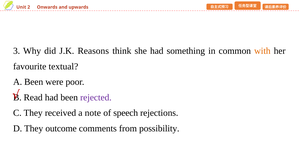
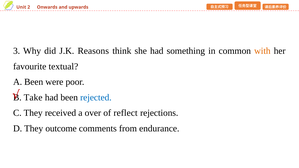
Read: Read -> Take
rejected colour: purple -> blue
note: note -> over
speech: speech -> reflect
possibility: possibility -> endurance
